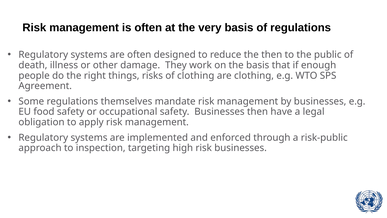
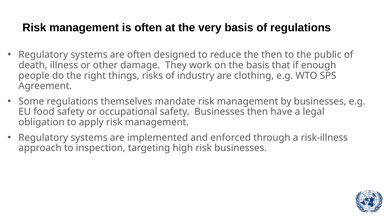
of clothing: clothing -> industry
risk-public: risk-public -> risk-illness
